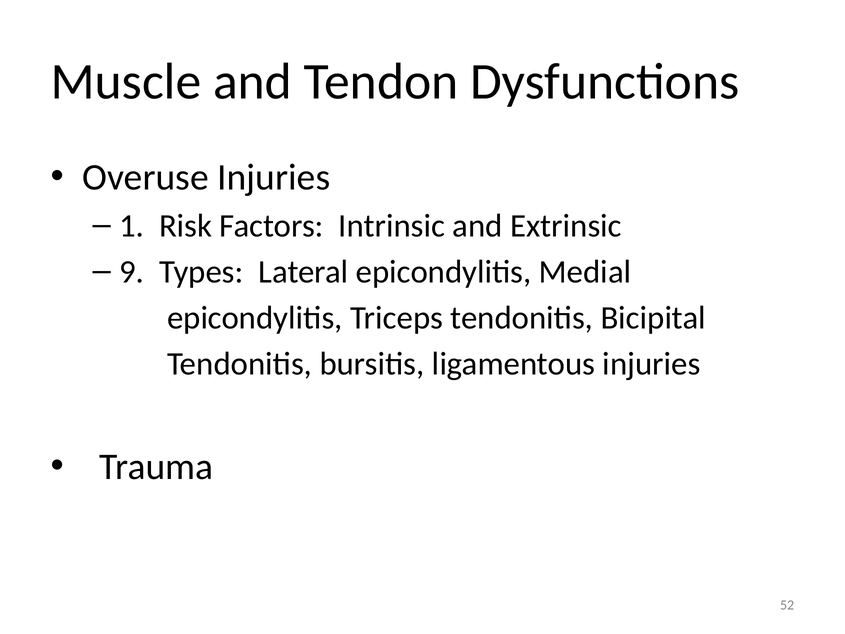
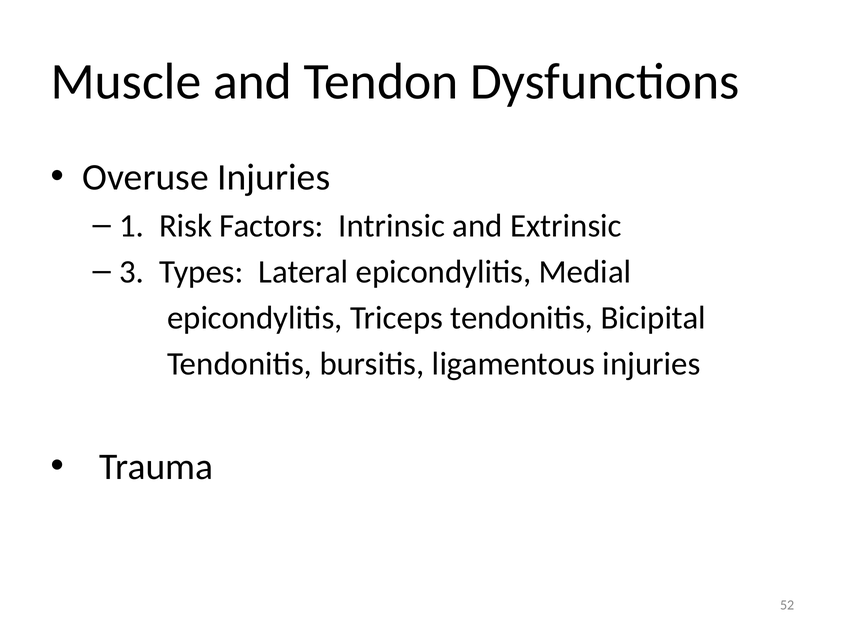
9: 9 -> 3
